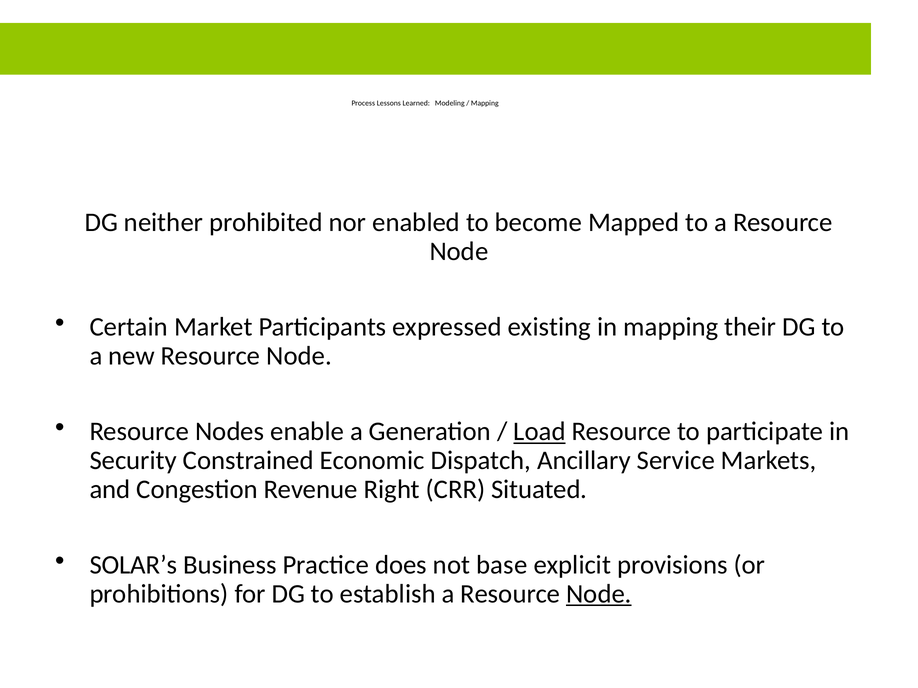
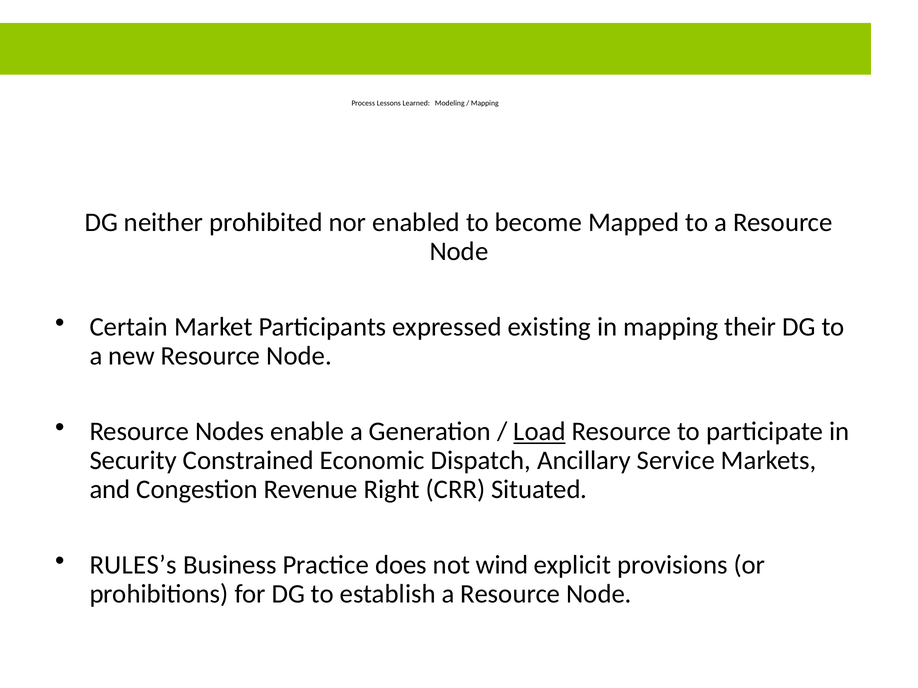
SOLAR’s: SOLAR’s -> RULES’s
base: base -> wind
Node at (599, 594) underline: present -> none
